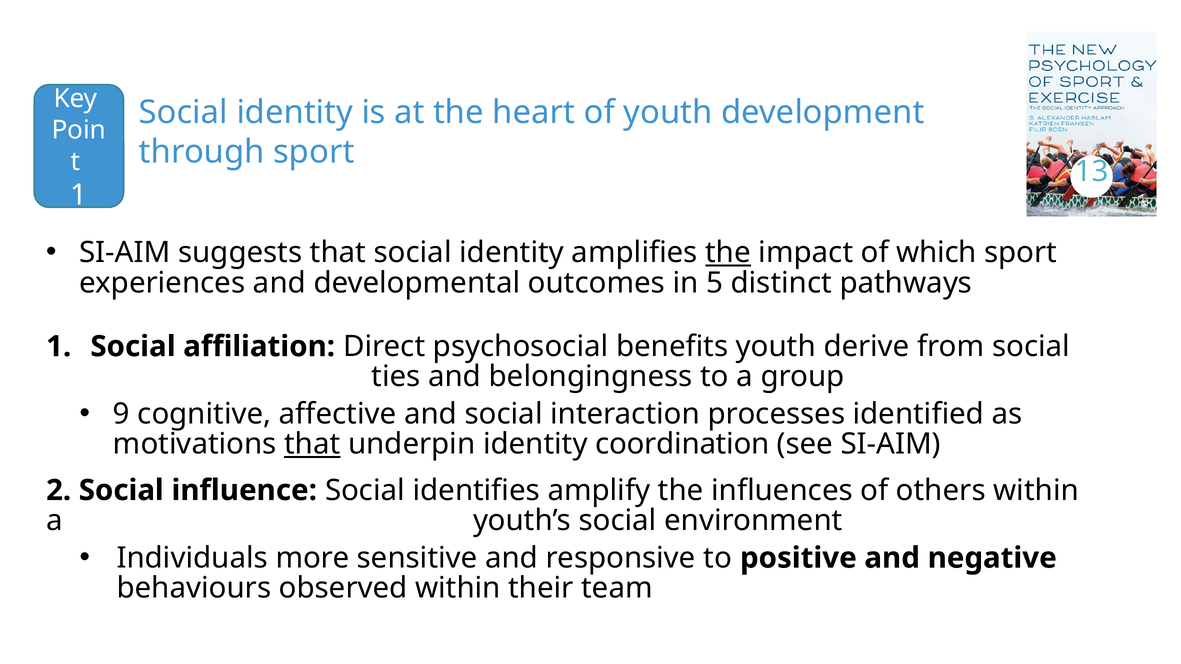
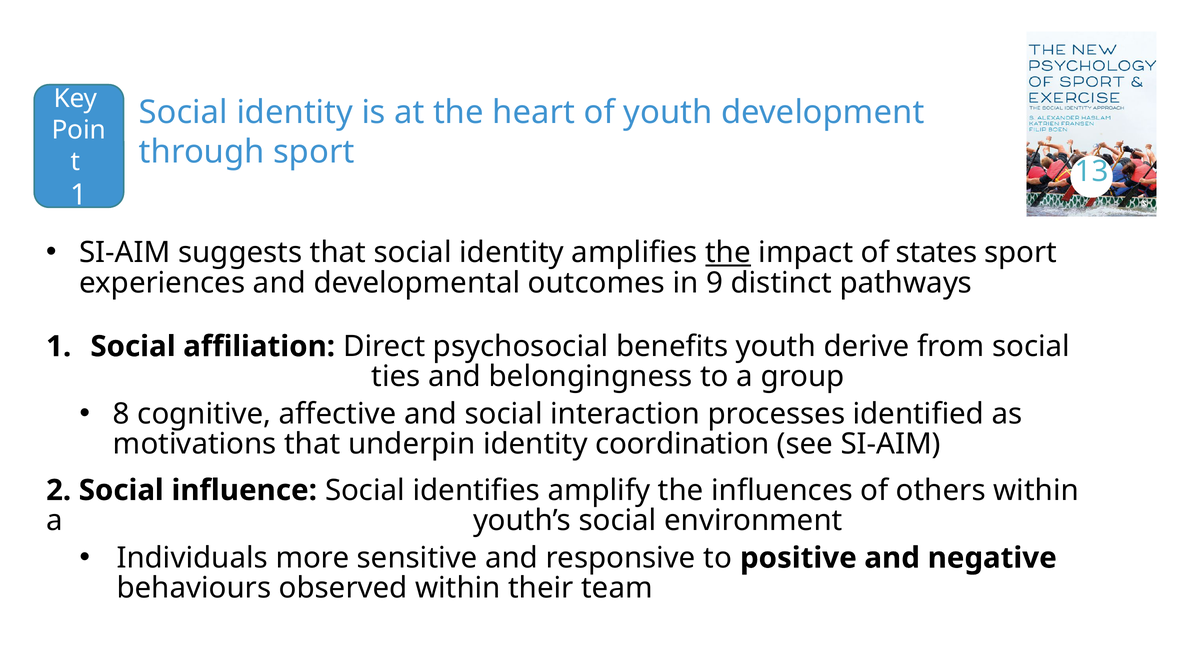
which: which -> states
5: 5 -> 9
9: 9 -> 8
that at (312, 444) underline: present -> none
